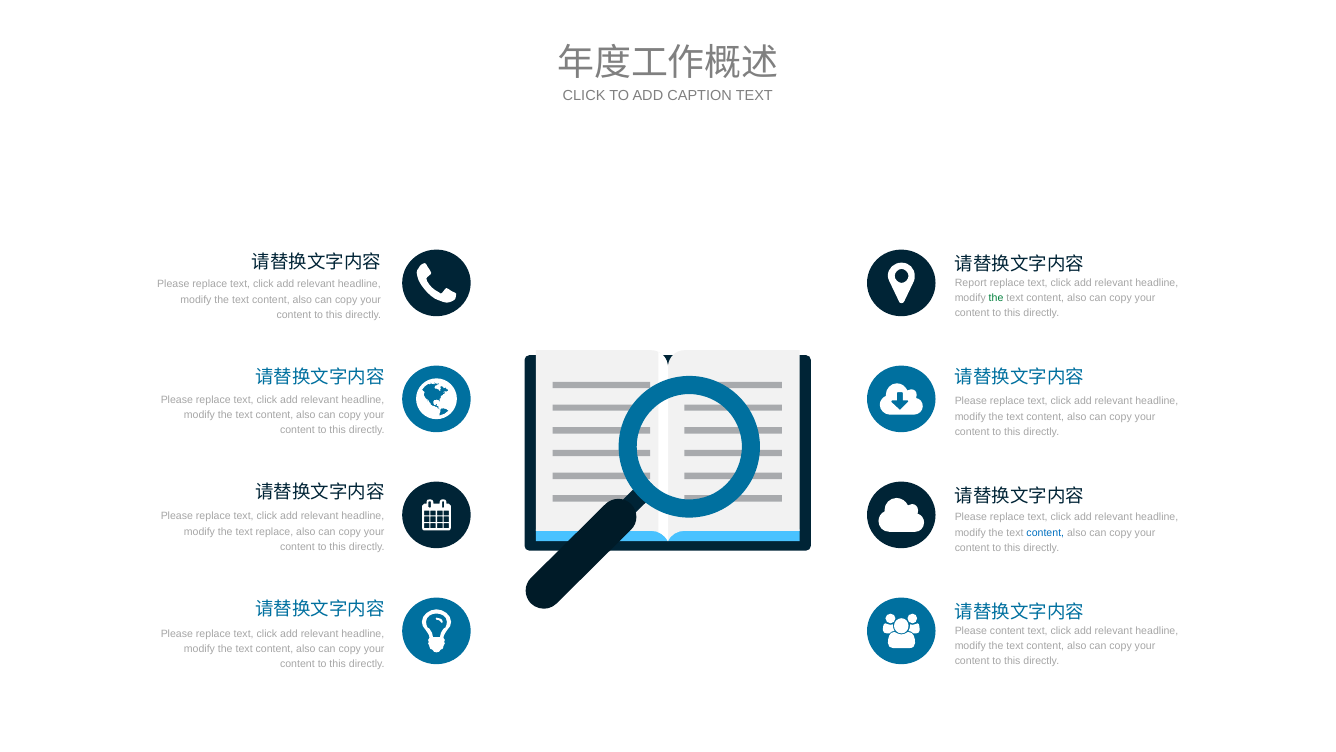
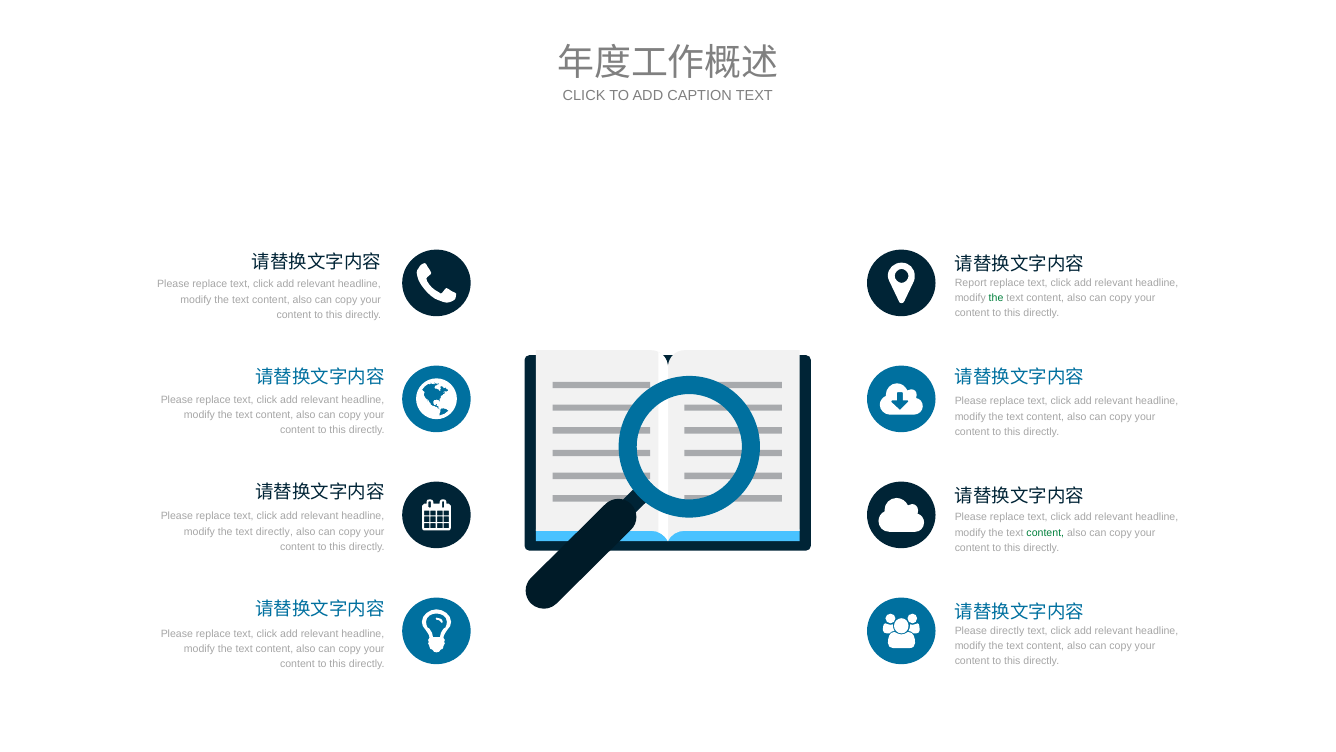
text replace: replace -> directly
content at (1045, 532) colour: blue -> green
Please content: content -> directly
